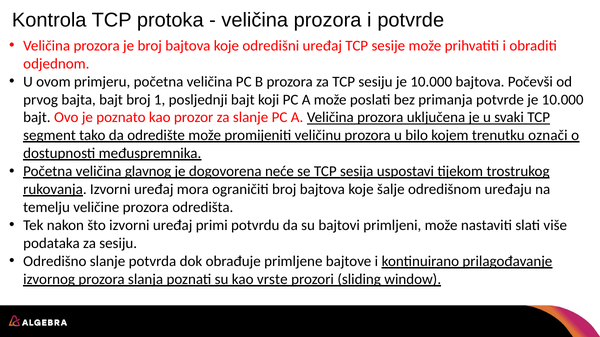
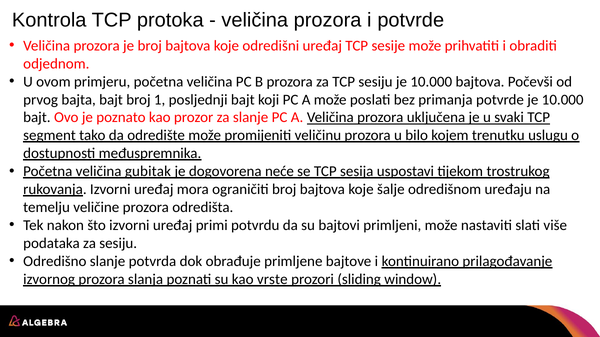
označi: označi -> uslugu
glavnog: glavnog -> gubitak
